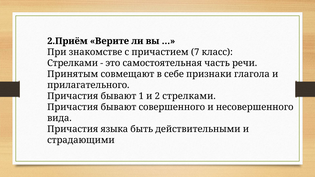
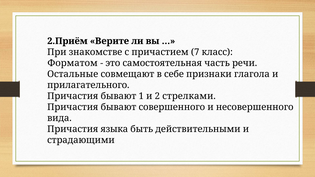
Стрелками at (73, 63): Стрелками -> Форматом
Принятым: Принятым -> Остальные
